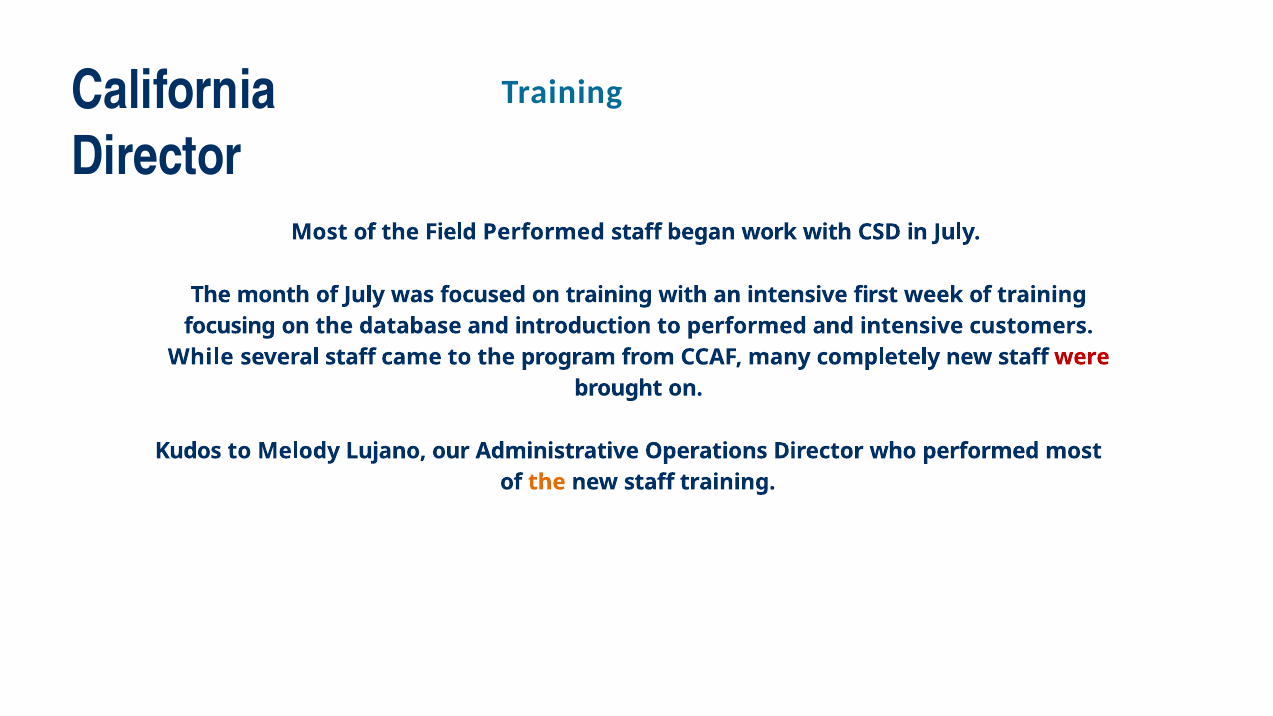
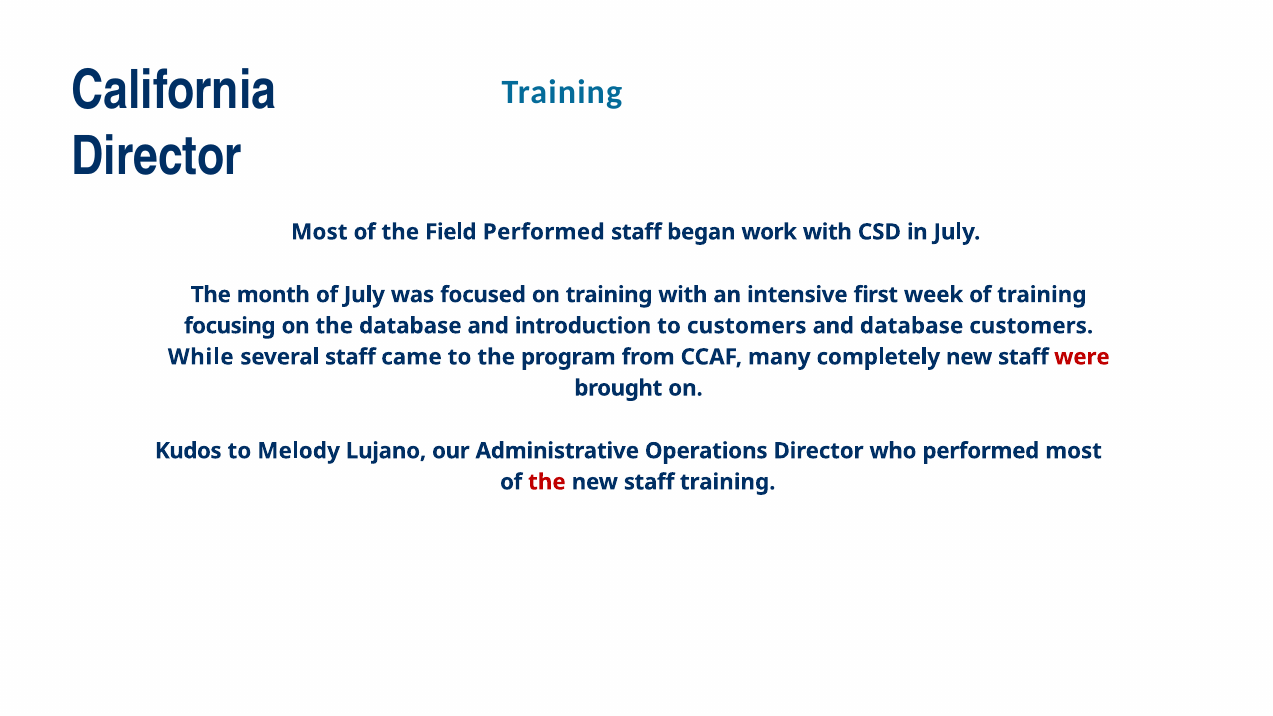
to performed: performed -> customers
and intensive: intensive -> database
the at (547, 482) colour: orange -> red
